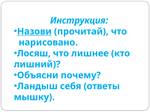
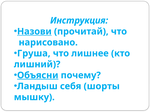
Лосяш: Лосяш -> Груша
Объясни underline: none -> present
ответы: ответы -> шорты
